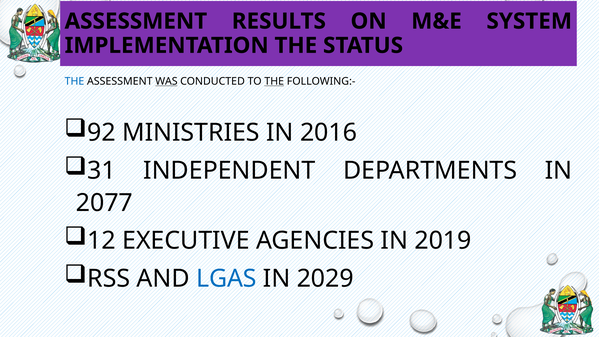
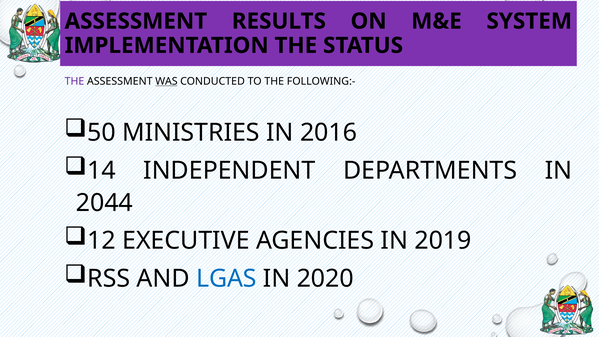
THE at (74, 81) colour: blue -> purple
THE at (274, 81) underline: present -> none
92: 92 -> 50
31: 31 -> 14
2077: 2077 -> 2044
2029: 2029 -> 2020
